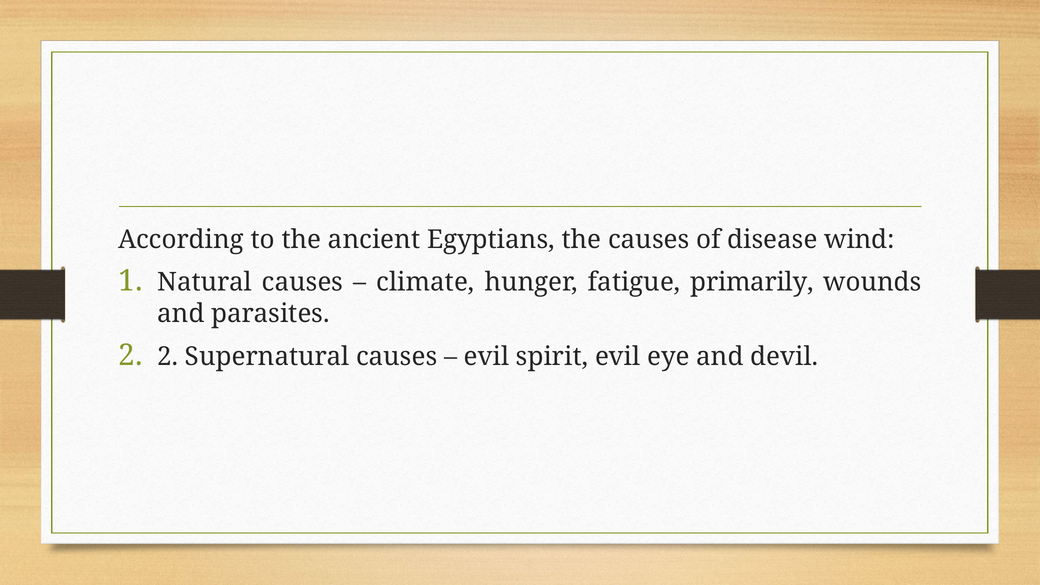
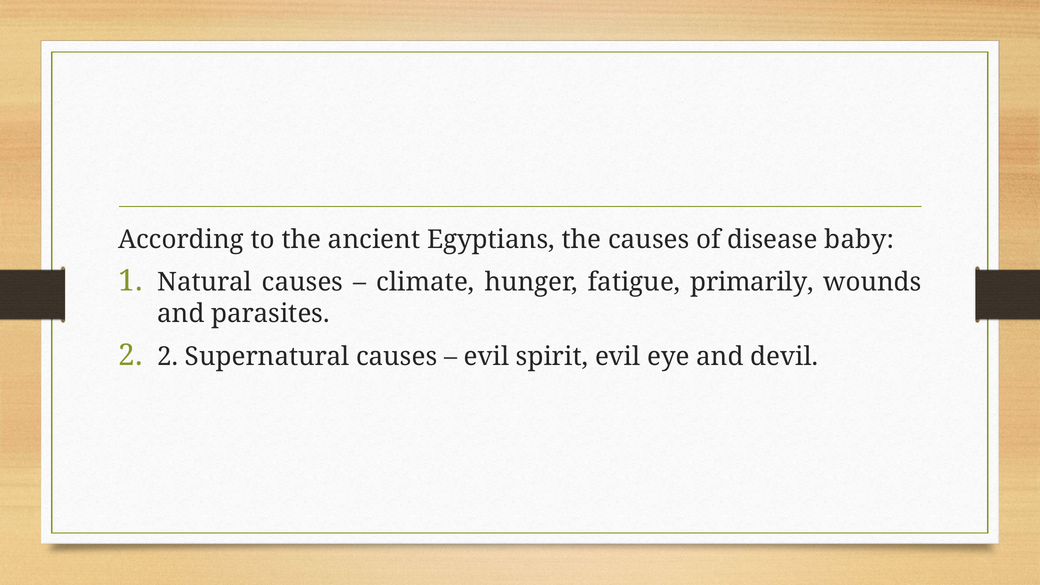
wind: wind -> baby
